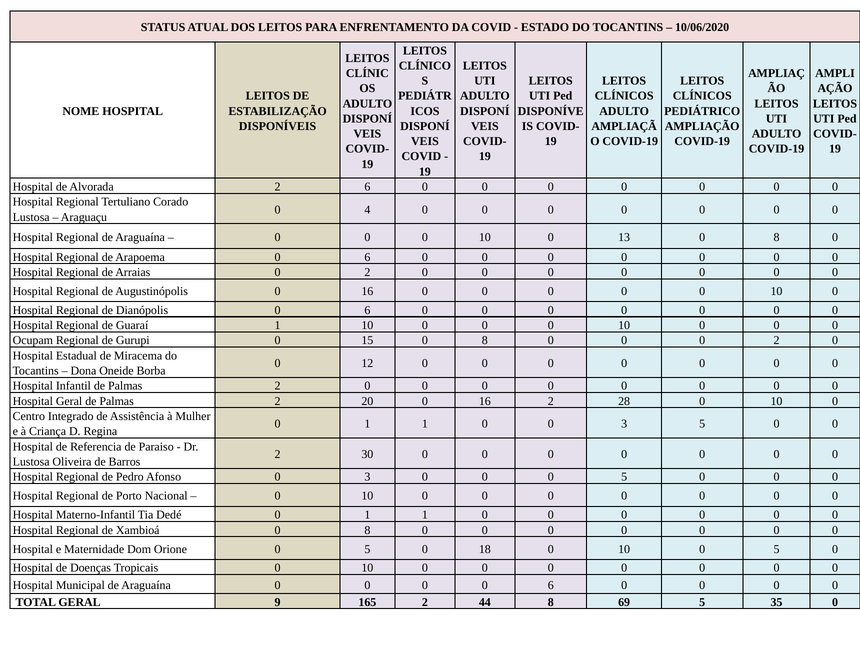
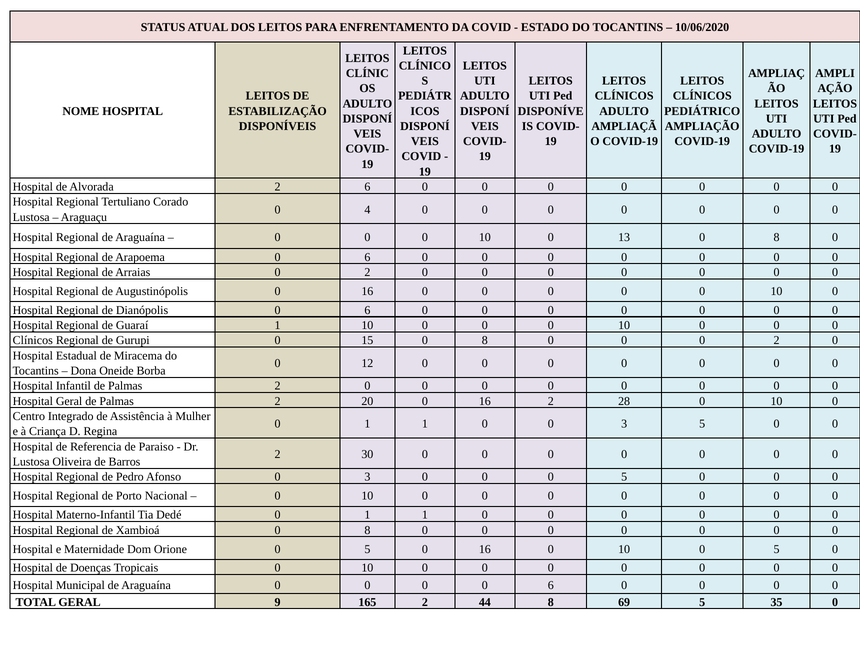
Ocupam at (33, 341): Ocupam -> Clínicos
5 0 18: 18 -> 16
